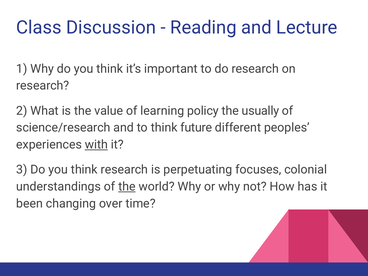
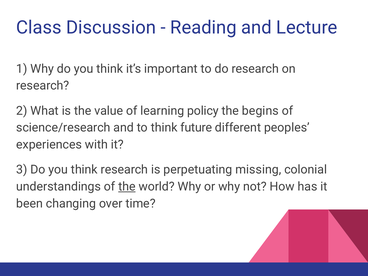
usually: usually -> begins
with underline: present -> none
focuses: focuses -> missing
